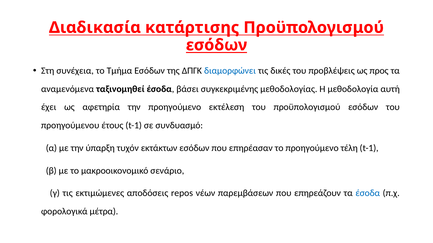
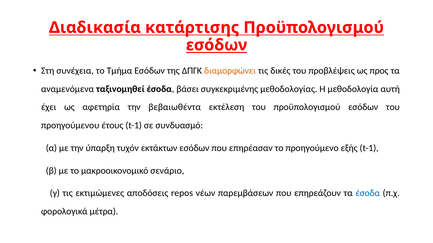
διαμορφώνει colour: blue -> orange
την προηγούμενο: προηγούμενο -> βεβαιωθέντα
τέλη: τέλη -> εξής
